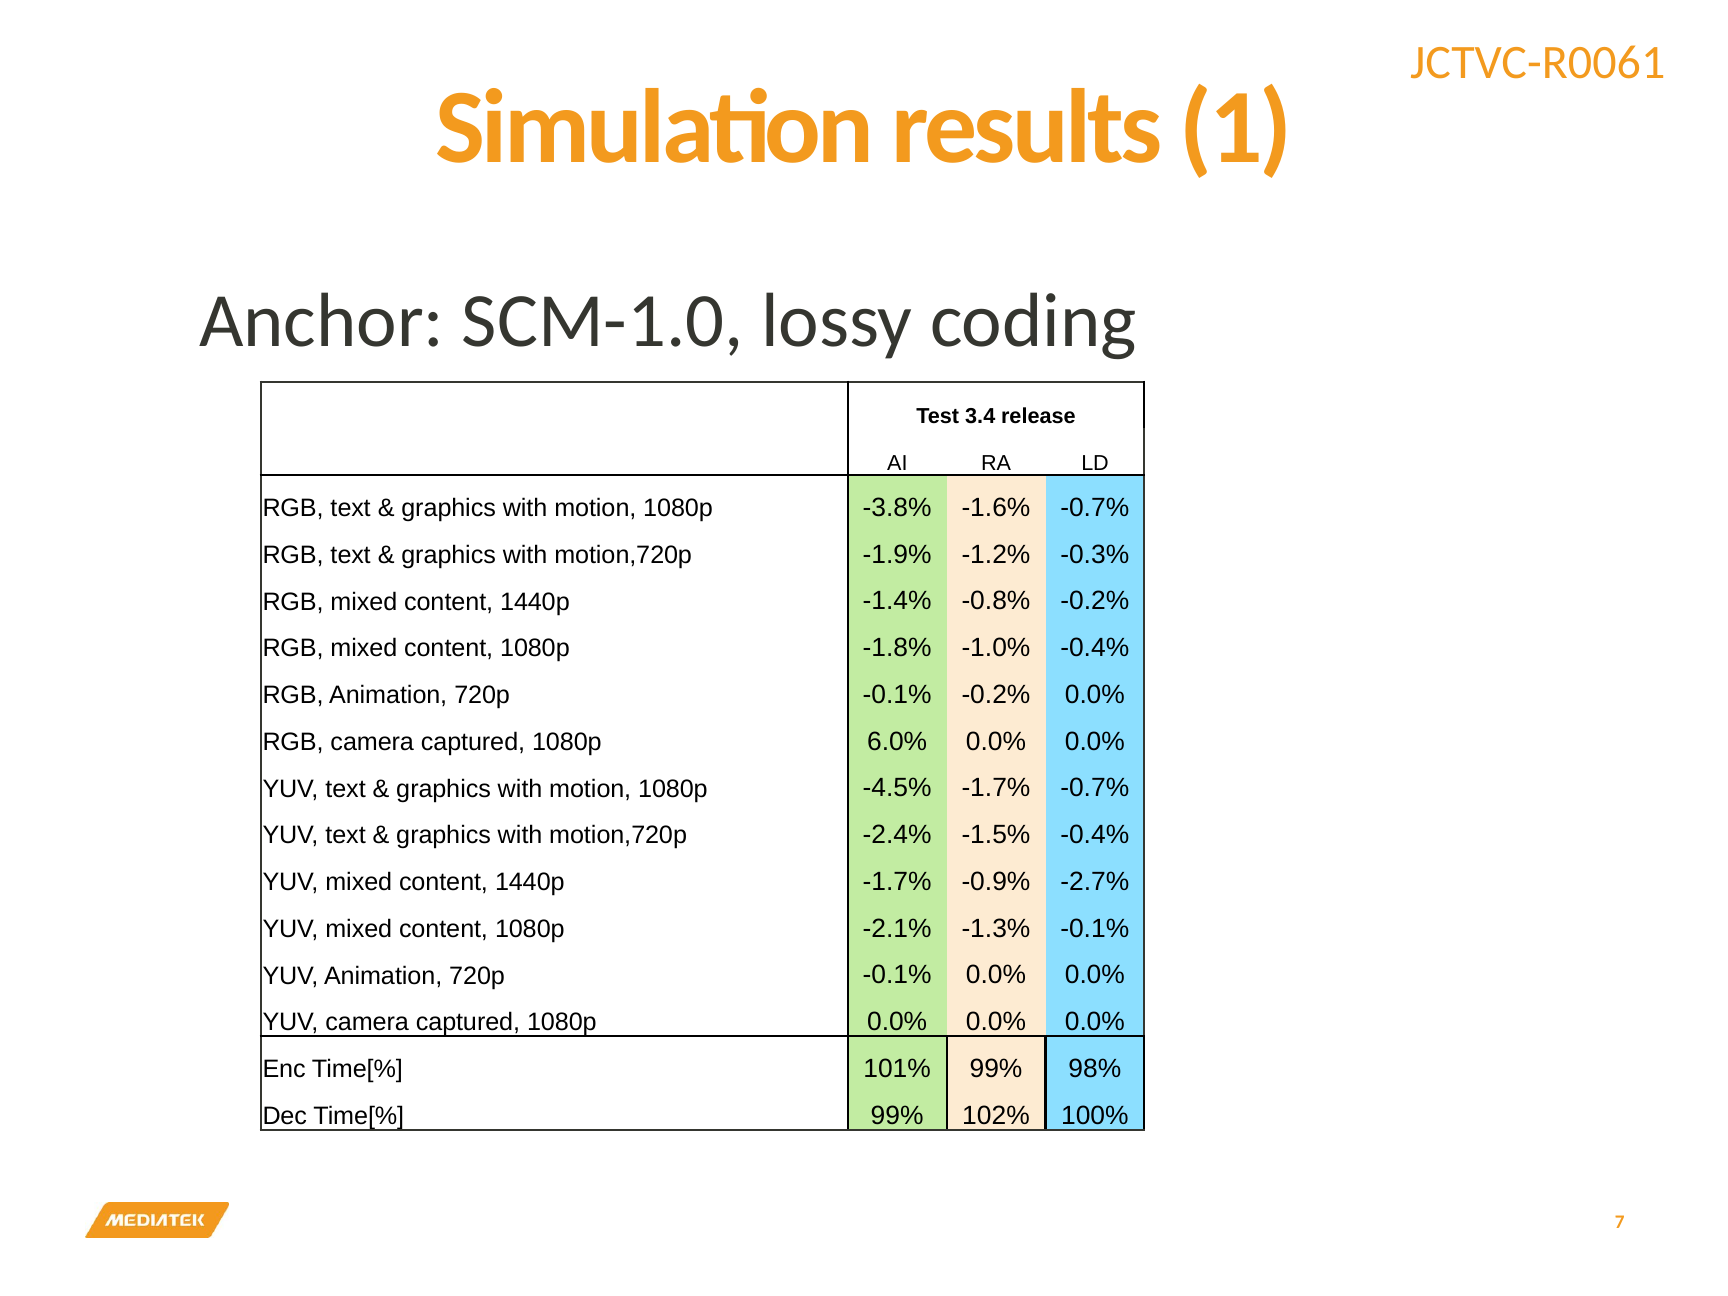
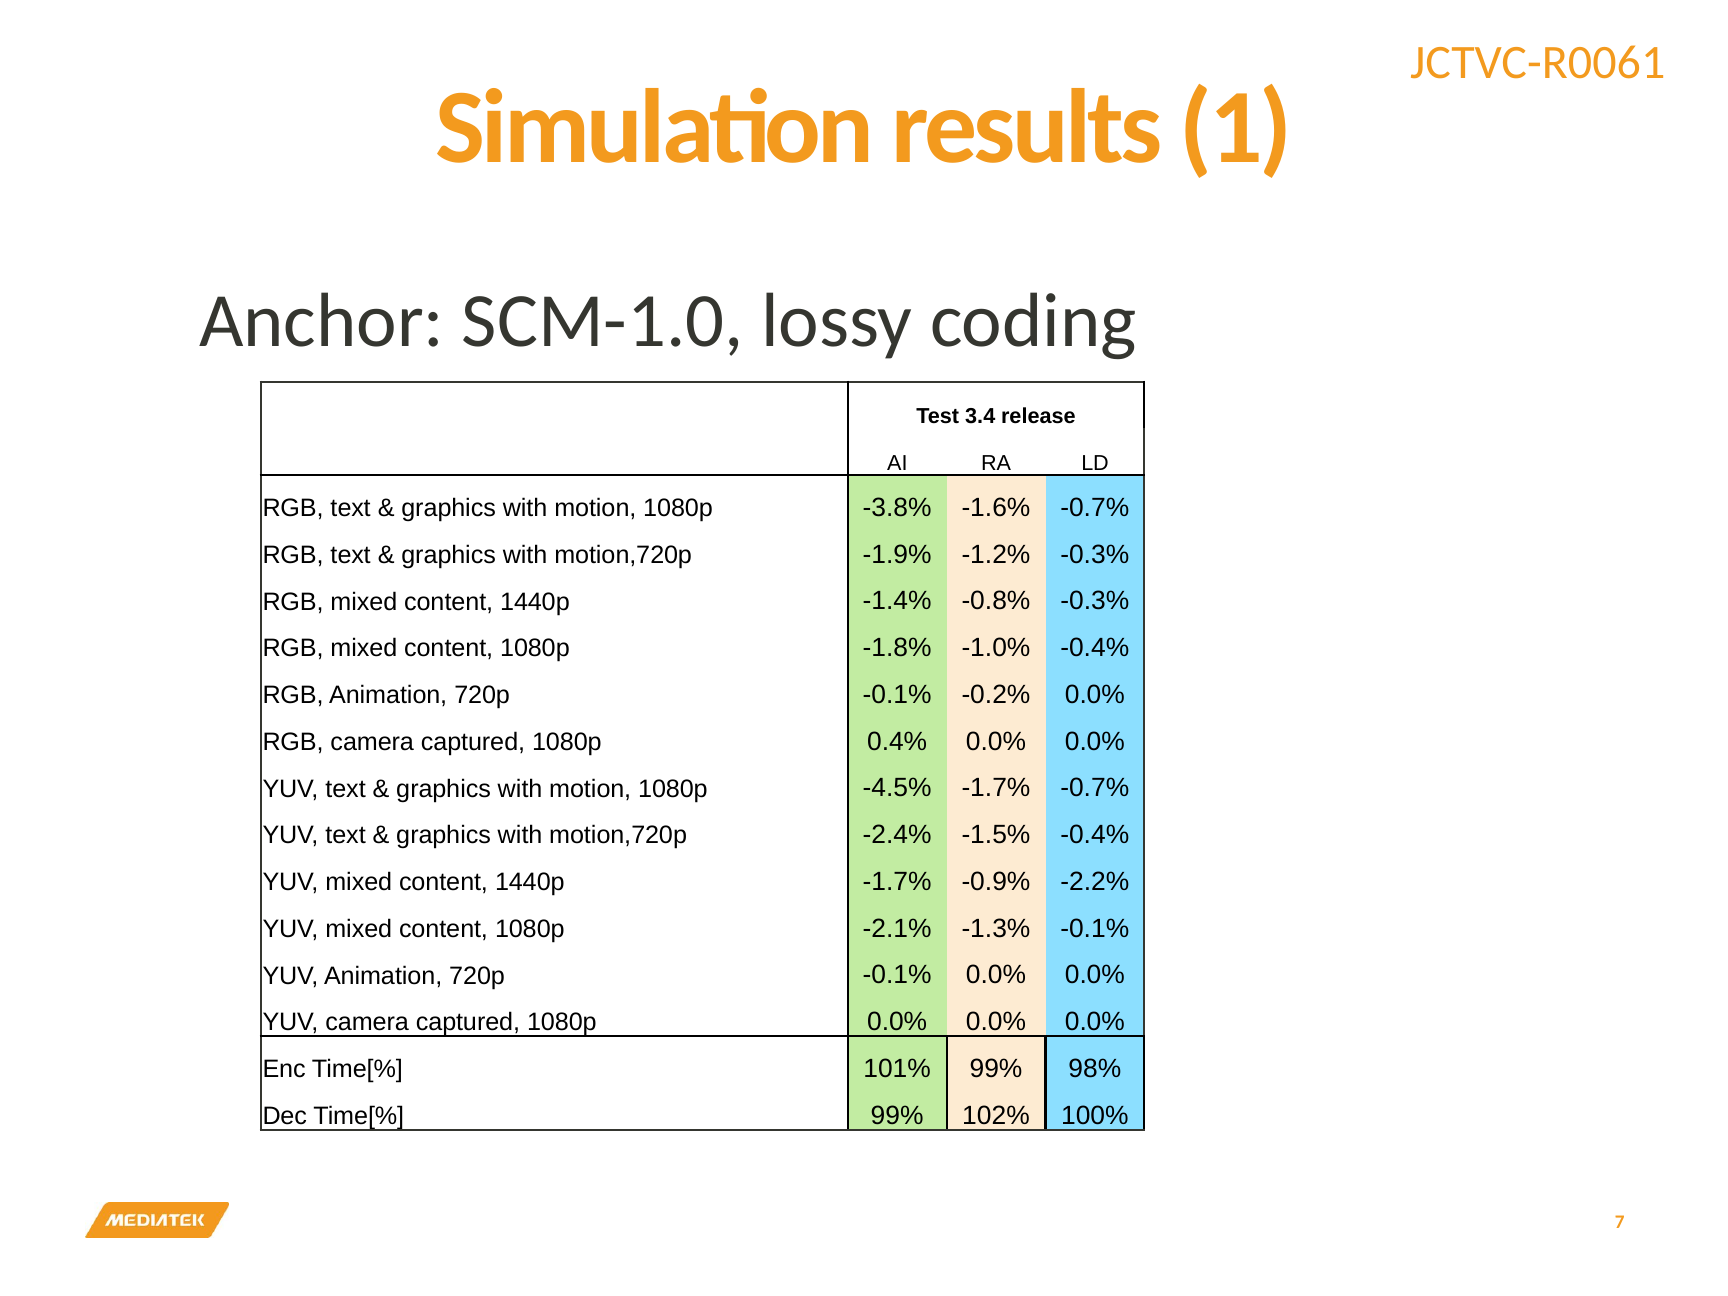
-0.8% -0.2%: -0.2% -> -0.3%
6.0%: 6.0% -> 0.4%
-2.7%: -2.7% -> -2.2%
